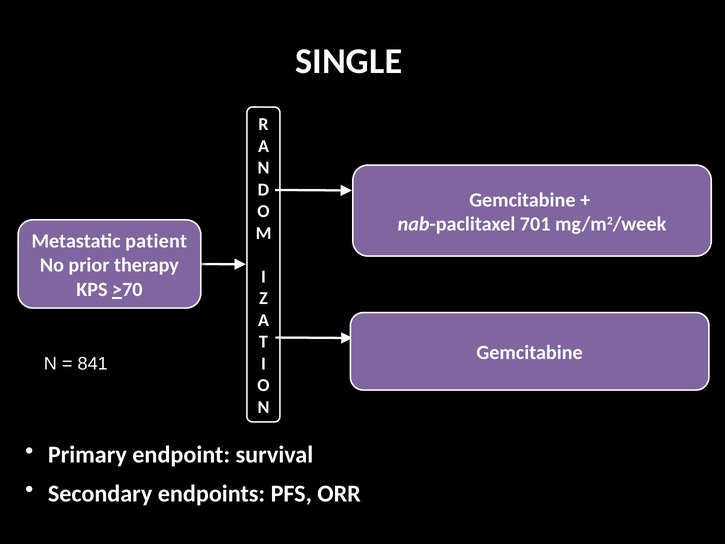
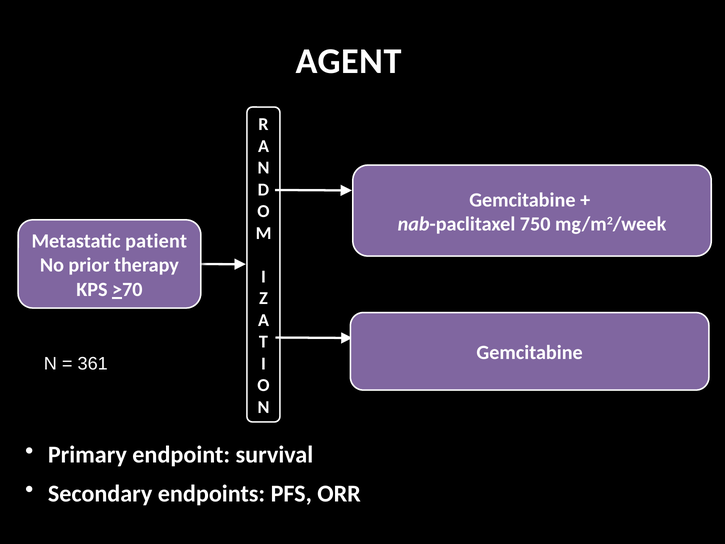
SINGLE: SINGLE -> AGENT
701: 701 -> 750
841: 841 -> 361
